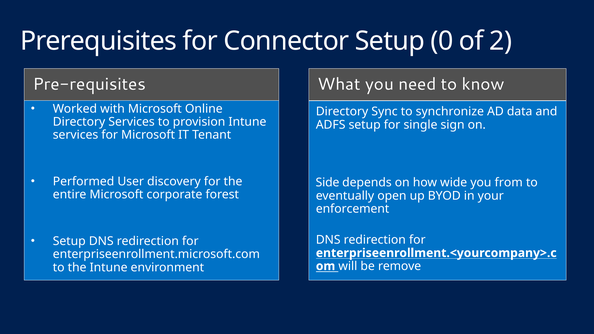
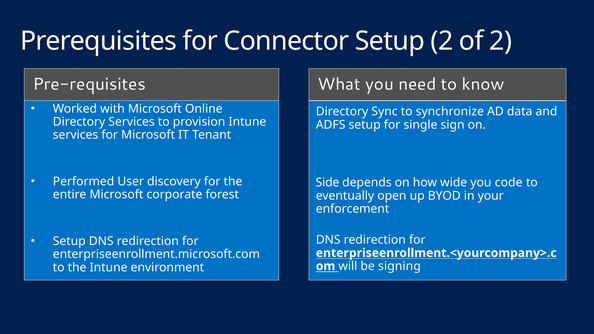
Setup 0: 0 -> 2
from: from -> code
remove: remove -> signing
